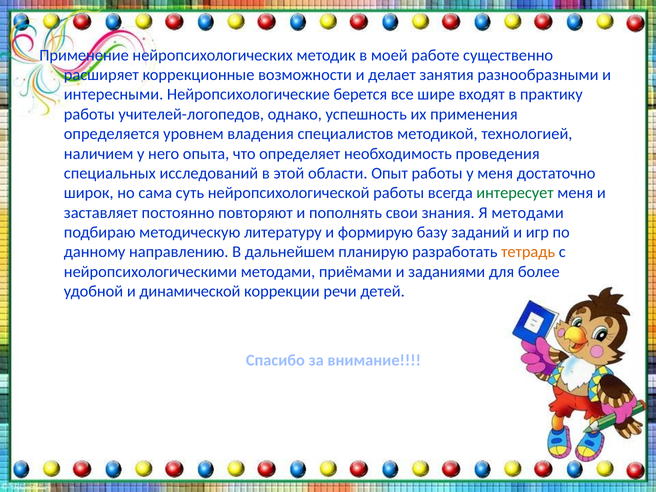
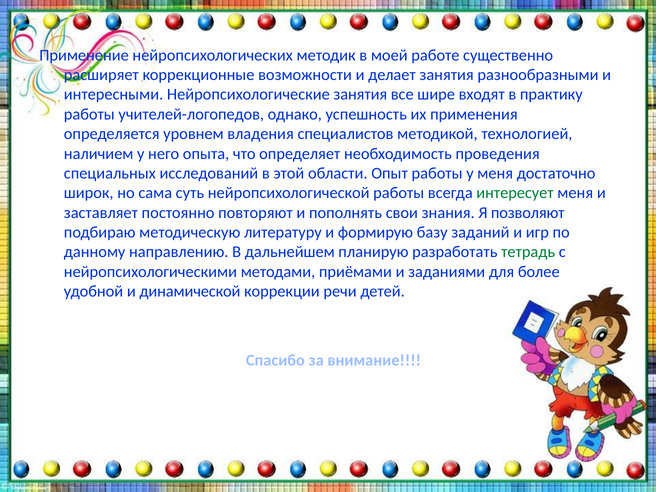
Нейропсихологические берется: берется -> занятия
Я методами: методами -> позволяют
тетрадь colour: orange -> green
